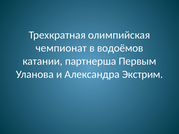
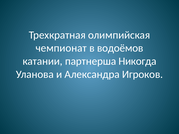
Первым: Первым -> Никогда
Экстрим: Экстрим -> Игроков
